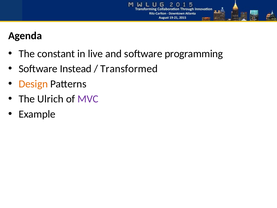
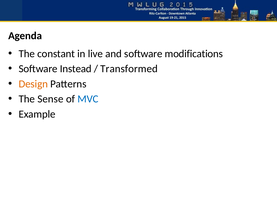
programming: programming -> modifications
Ulrich: Ulrich -> Sense
MVC colour: purple -> blue
